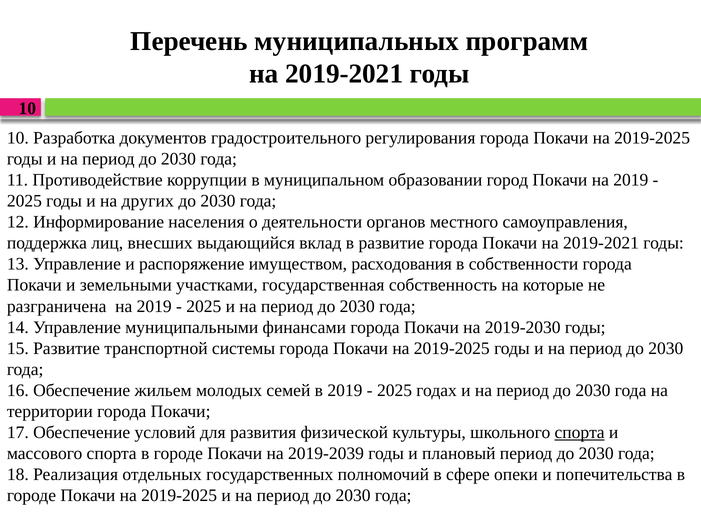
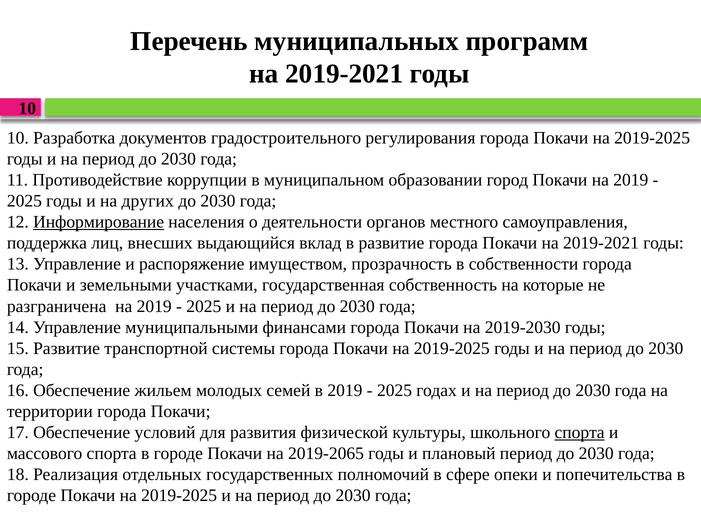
Информирование underline: none -> present
расходования: расходования -> прозрачность
2019-2039: 2019-2039 -> 2019-2065
